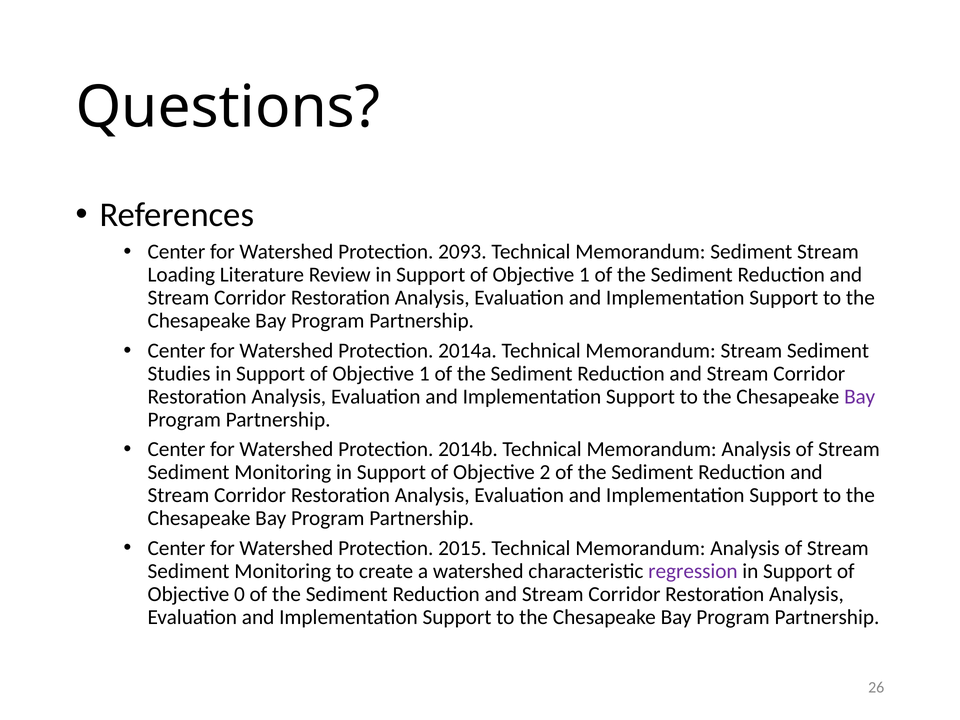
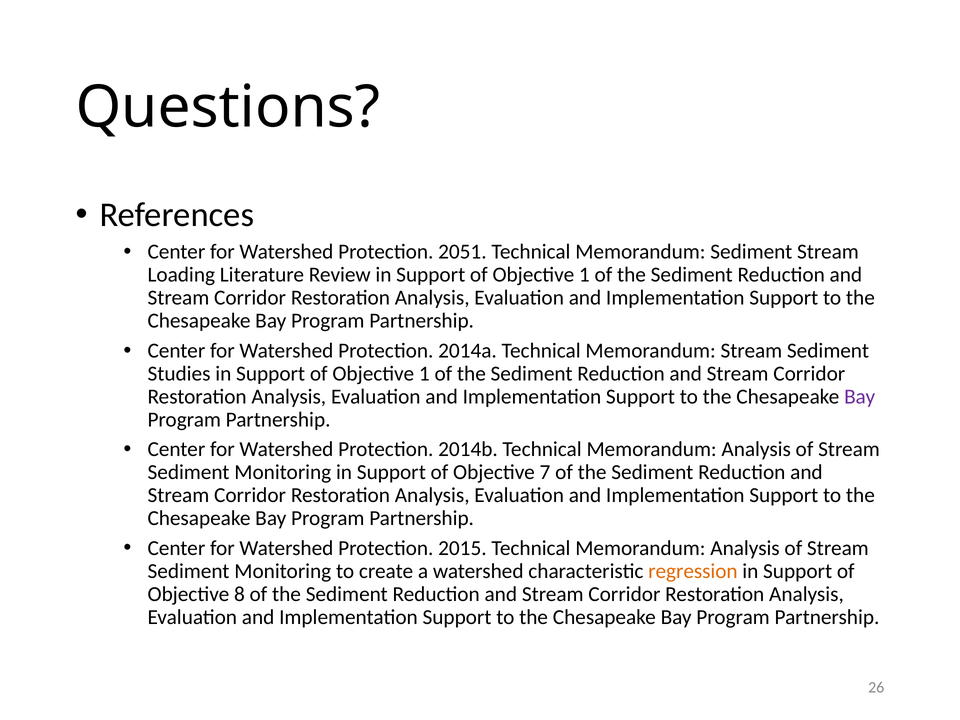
2093: 2093 -> 2051
2: 2 -> 7
regression colour: purple -> orange
0: 0 -> 8
